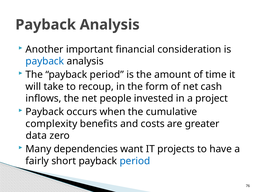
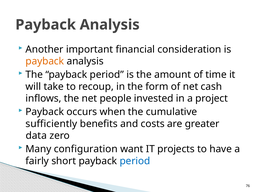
payback at (45, 61) colour: blue -> orange
complexity: complexity -> sufficiently
dependencies: dependencies -> configuration
